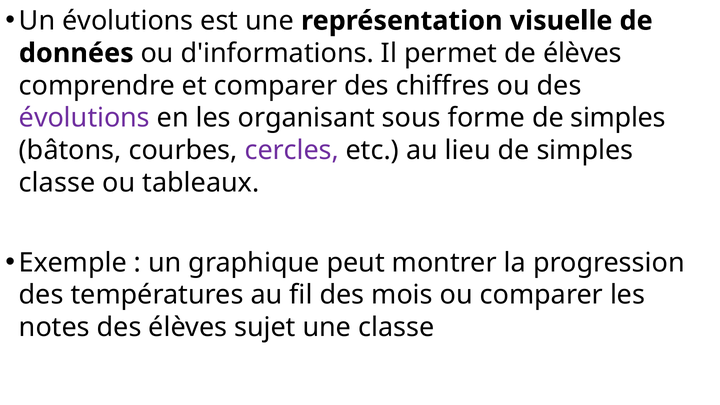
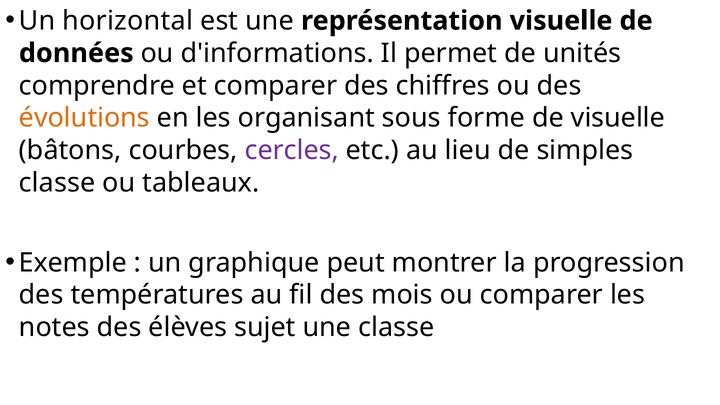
Un évolutions: évolutions -> horizontal
de élèves: élèves -> unités
évolutions at (84, 118) colour: purple -> orange
forme de simples: simples -> visuelle
